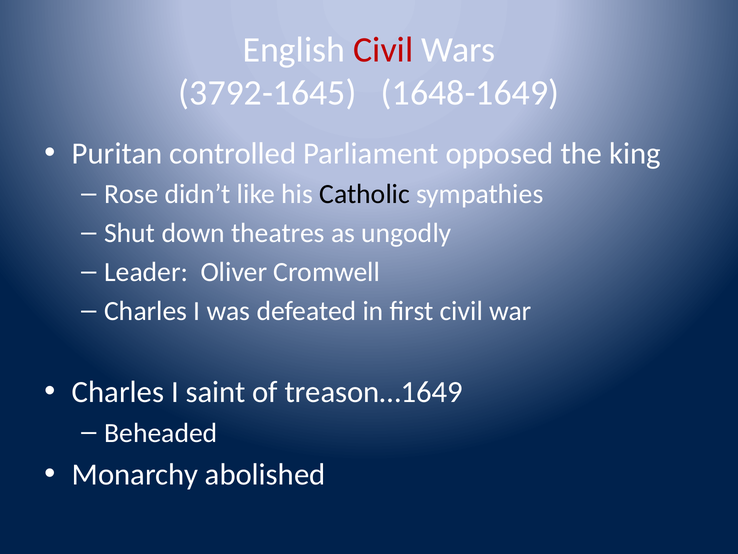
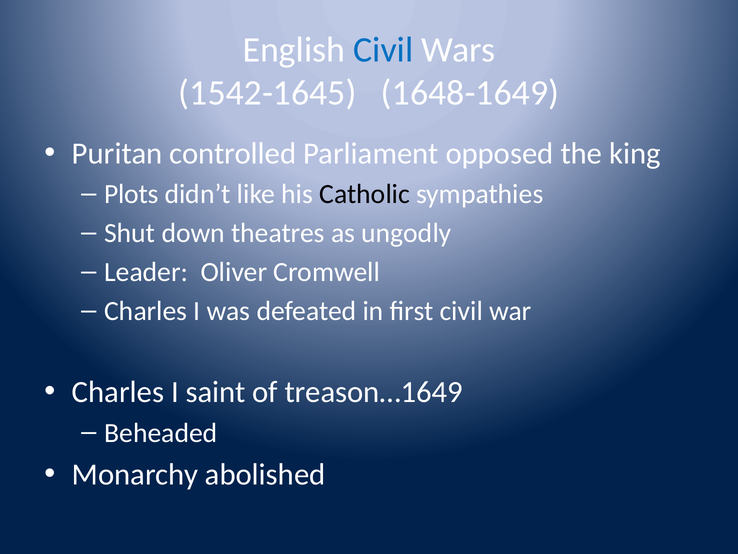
Civil at (383, 50) colour: red -> blue
3792-1645: 3792-1645 -> 1542-1645
Rose: Rose -> Plots
